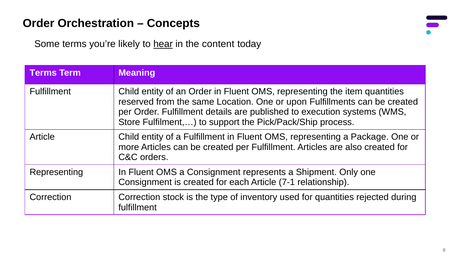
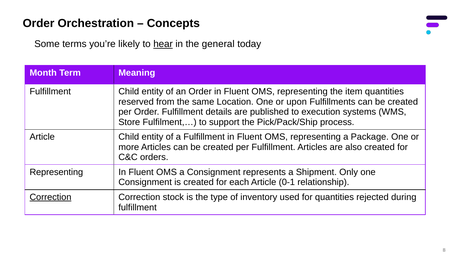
content: content -> general
Terms at (43, 73): Terms -> Month
7-1: 7-1 -> 0-1
Correction at (50, 197) underline: none -> present
